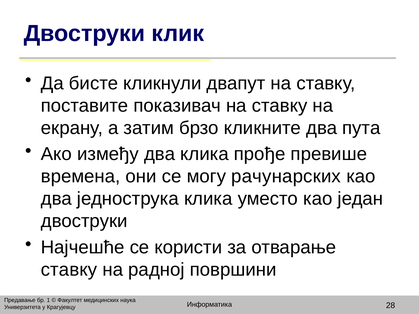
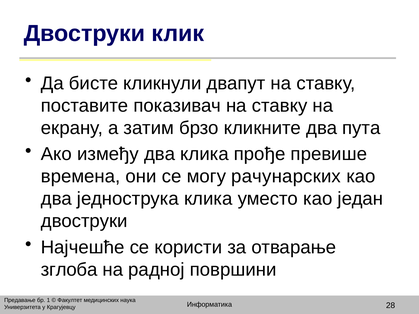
ставку at (69, 270): ставку -> зглоба
